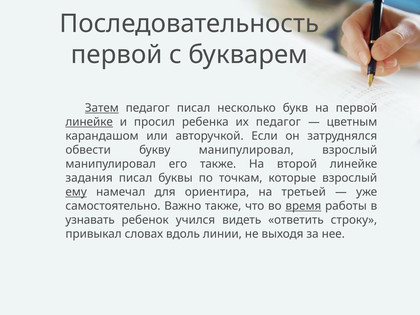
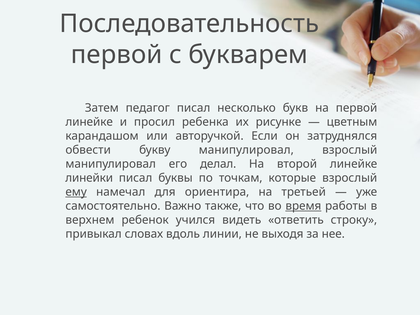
Затем underline: present -> none
линейке at (89, 122) underline: present -> none
их педагог: педагог -> рисунке
его также: также -> делал
задания: задания -> линейки
узнавать: узнавать -> верхнем
